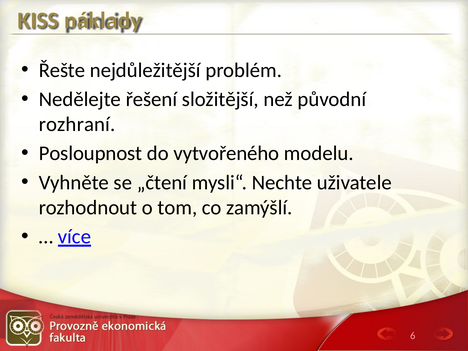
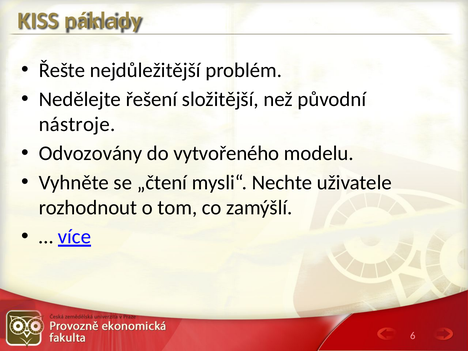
rozhraní: rozhraní -> nástroje
Posloupnost: Posloupnost -> Odvozovány
